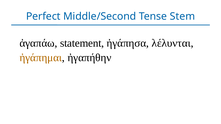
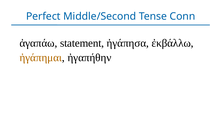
Stem: Stem -> Conn
λέλυνται: λέλυνται -> ἐκβάλλω
